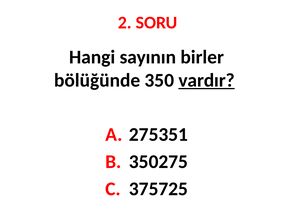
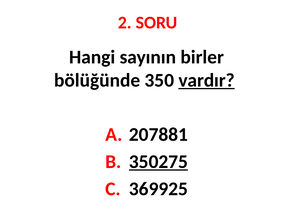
275351: 275351 -> 207881
350275 underline: none -> present
375725: 375725 -> 369925
